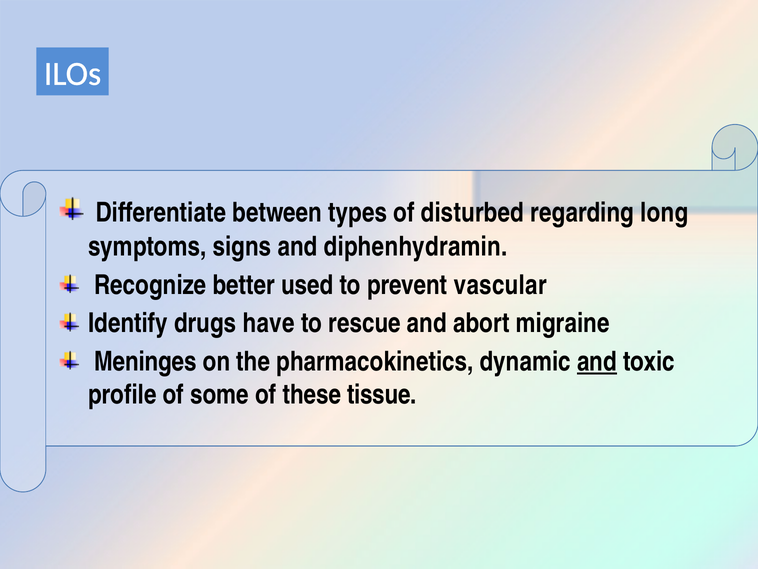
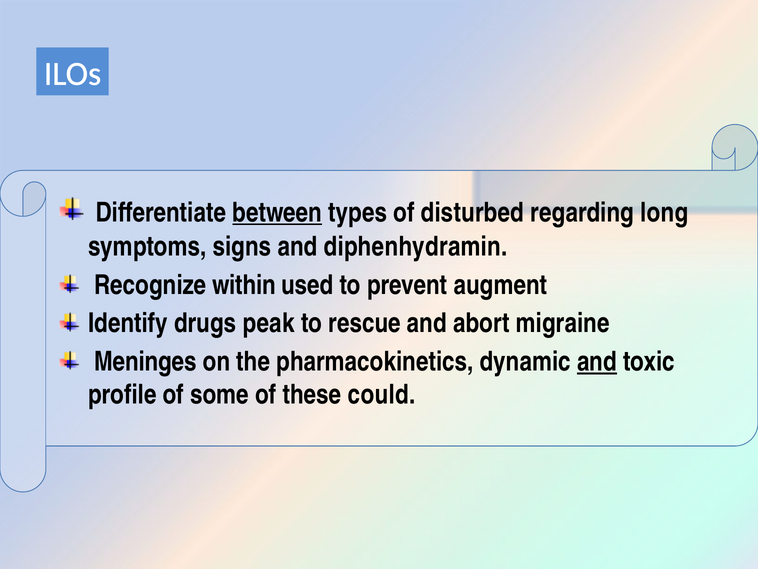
between underline: none -> present
better: better -> within
vascular: vascular -> augment
have: have -> peak
tissue: tissue -> could
